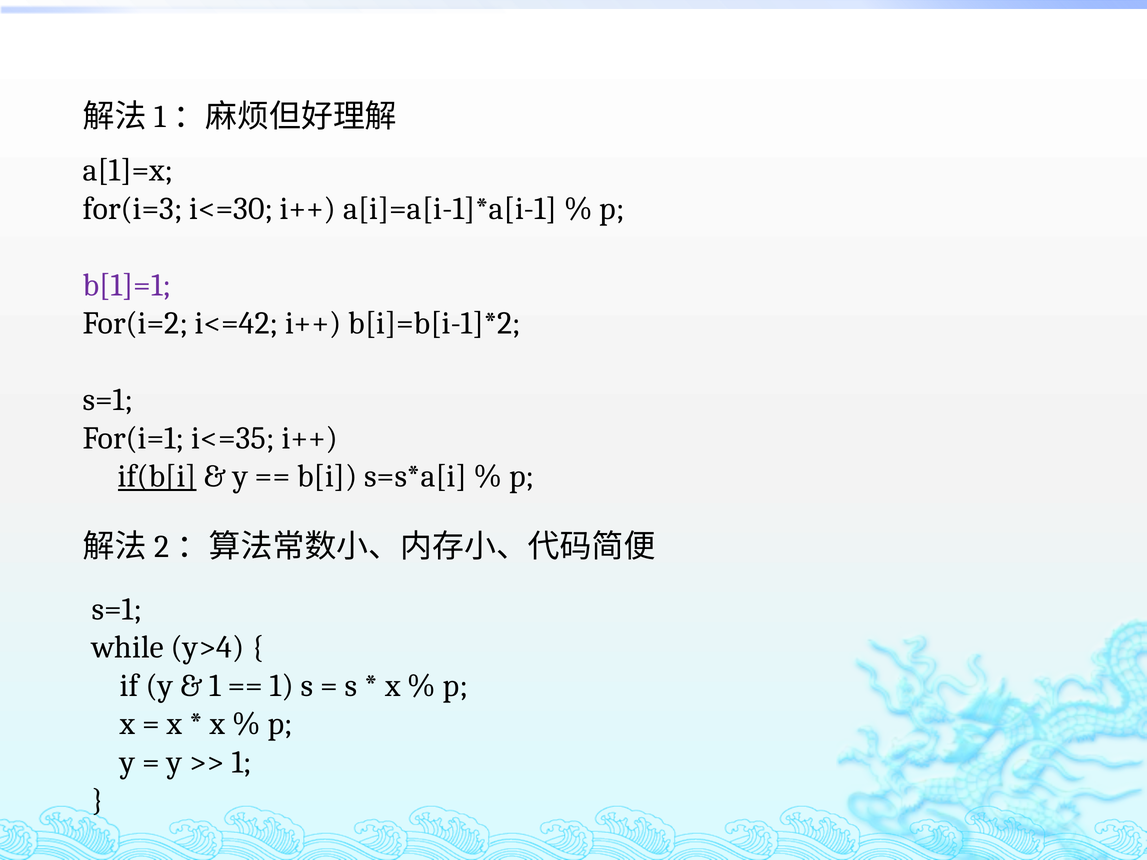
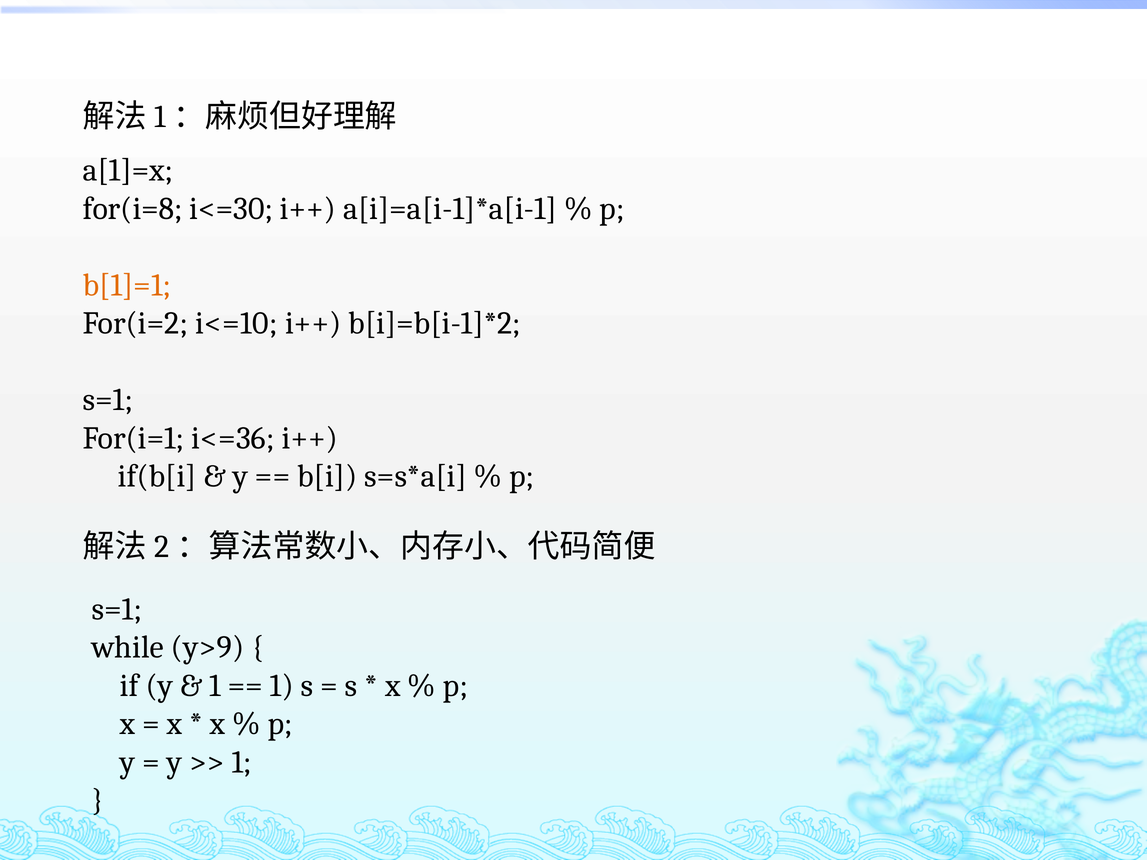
for(i=3: for(i=3 -> for(i=8
b[1]=1 colour: purple -> orange
i<=42: i<=42 -> i<=10
i<=35: i<=35 -> i<=36
if(b[i underline: present -> none
y>4: y>4 -> y>9
